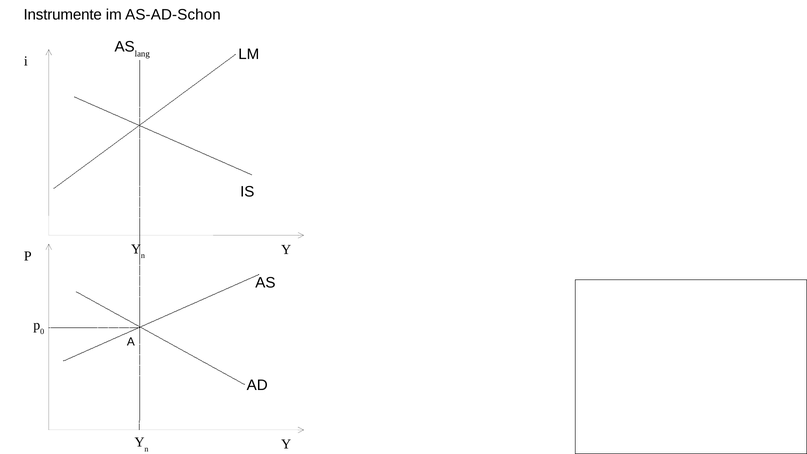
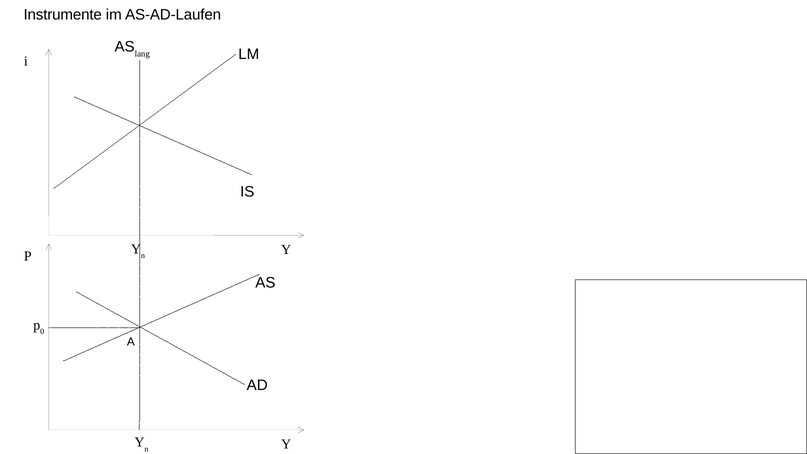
AS-AD-Schon: AS-AD-Schon -> AS-AD-Laufen
